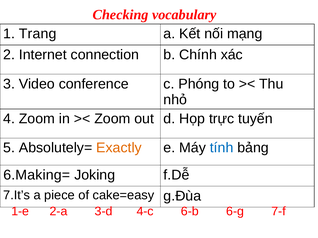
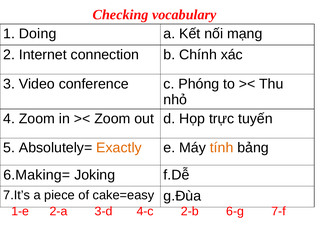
Trang: Trang -> Doing
tính colour: blue -> orange
6-b: 6-b -> 2-b
